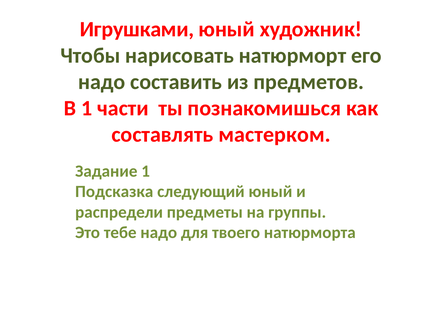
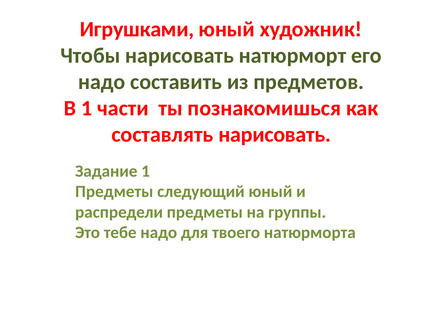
составлять мастерком: мастерком -> нарисовать
Подсказка at (114, 192): Подсказка -> Предметы
